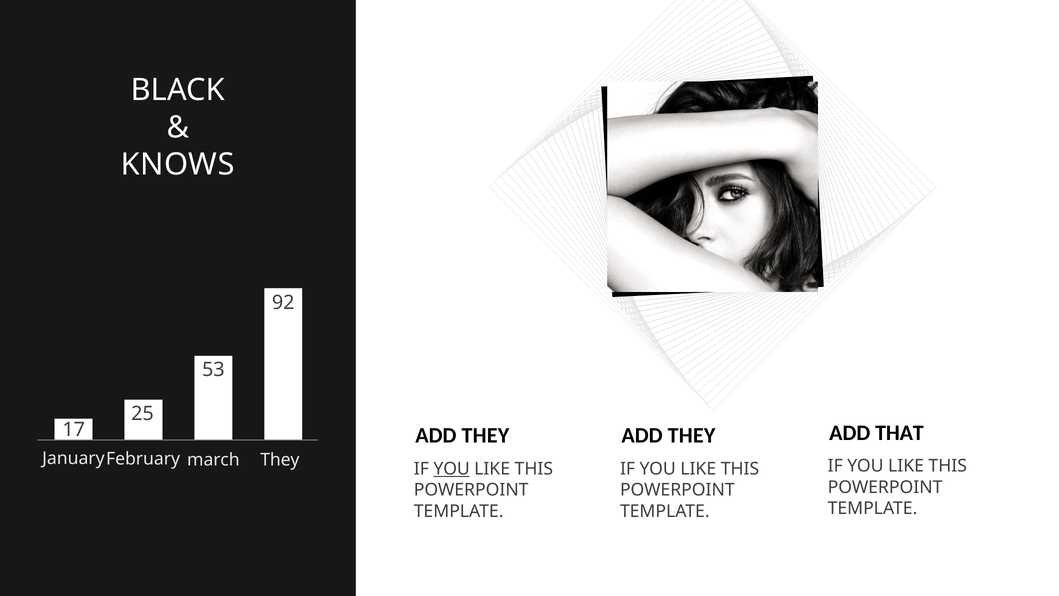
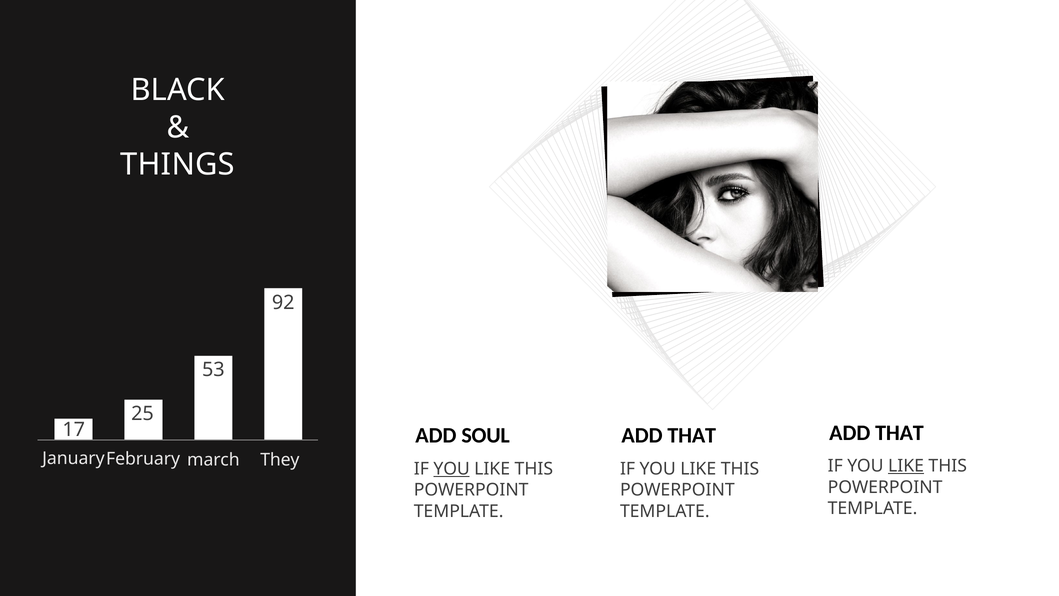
KNOWS: KNOWS -> THINGS
THEY at (485, 435): THEY -> SOUL
THEY at (691, 435): THEY -> THAT
LIKE at (906, 466) underline: none -> present
